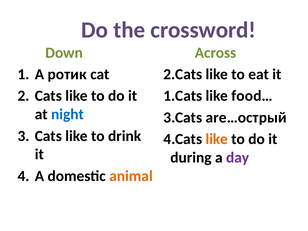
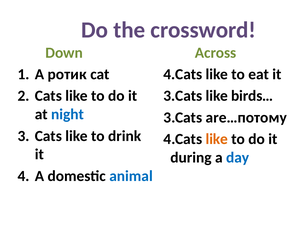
2.Cats at (183, 74): 2.Cats -> 4.Cats
1.Cats at (183, 96): 1.Cats -> 3.Cats
food…: food… -> birds…
are…острый: are…острый -> are…потому
day colour: purple -> blue
animal colour: orange -> blue
